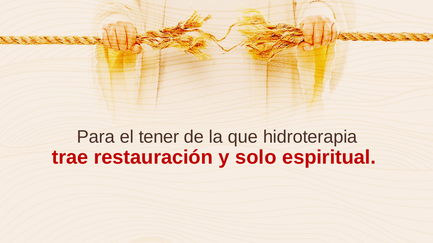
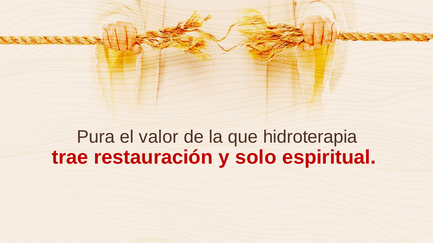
Para: Para -> Pura
tener: tener -> valor
